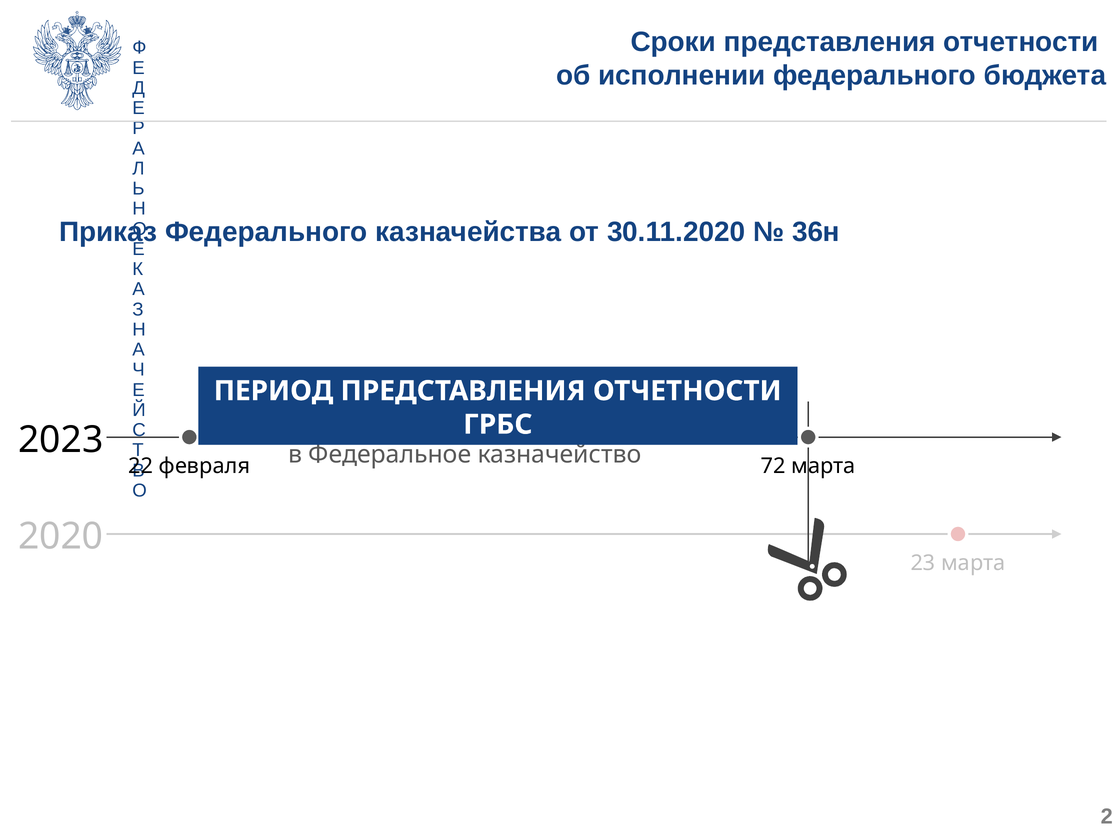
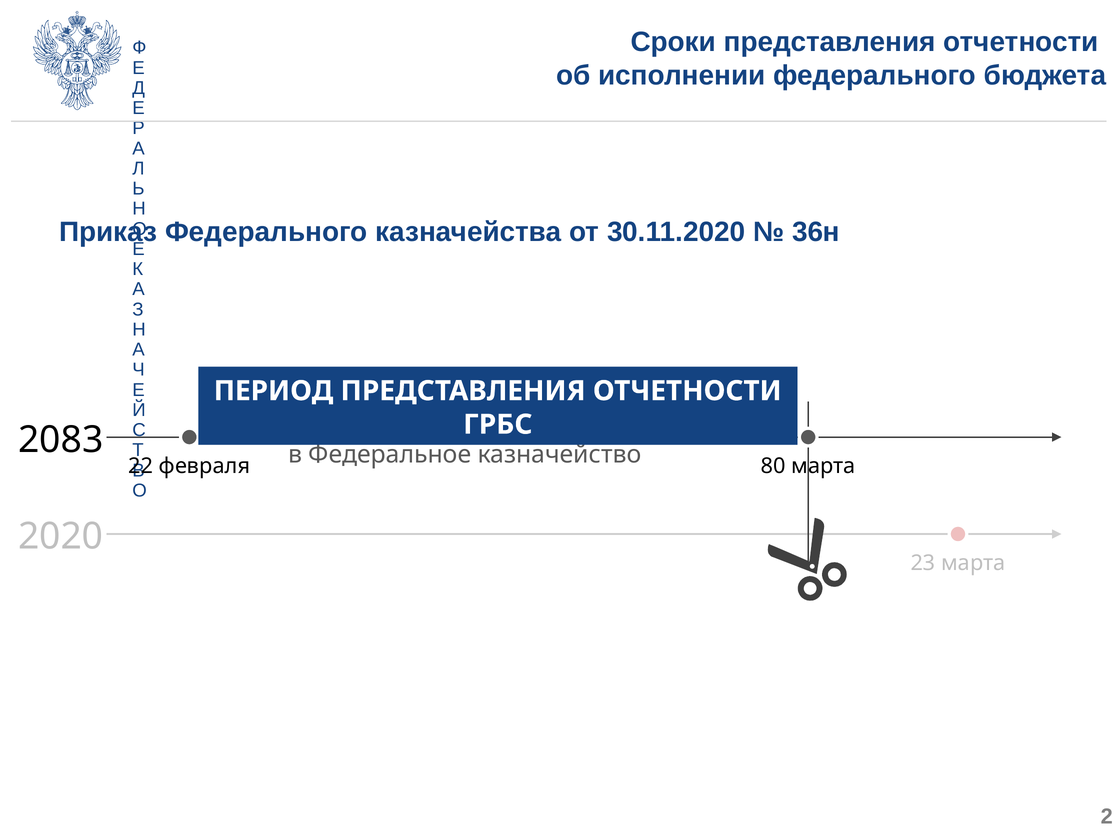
2023: 2023 -> 2083
72: 72 -> 80
